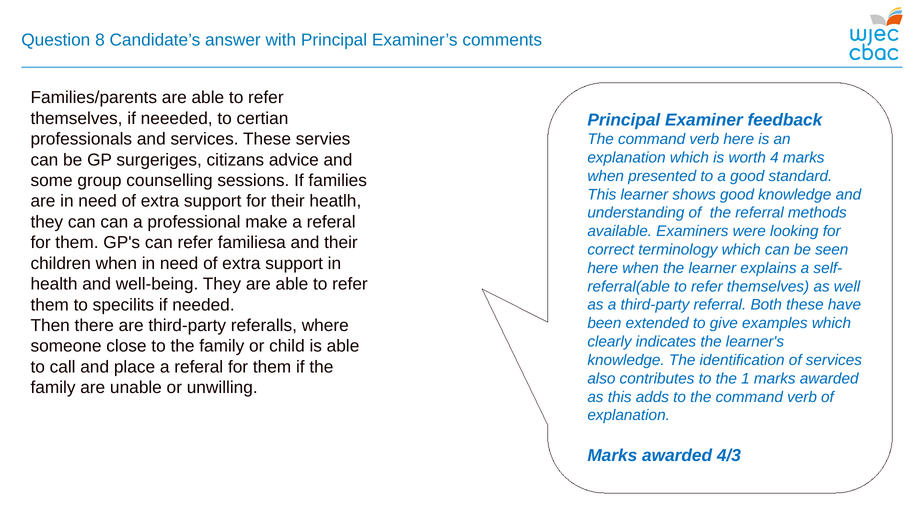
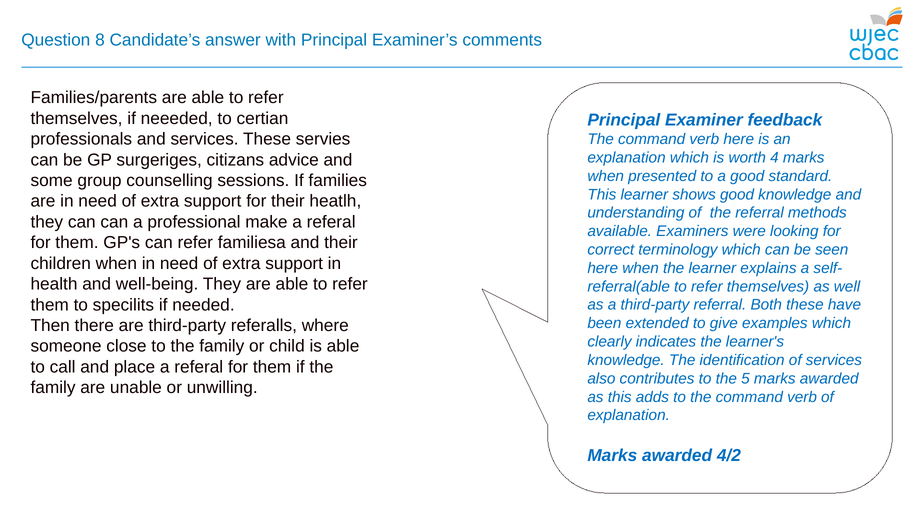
1: 1 -> 5
4/3: 4/3 -> 4/2
